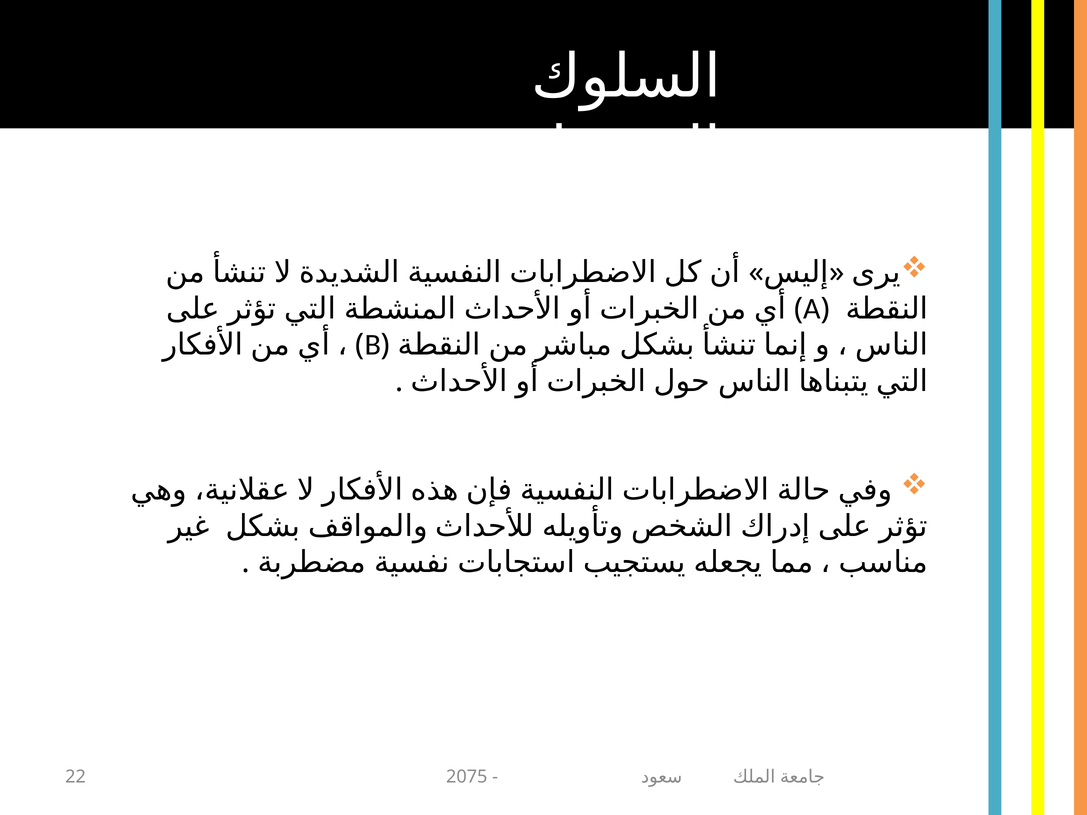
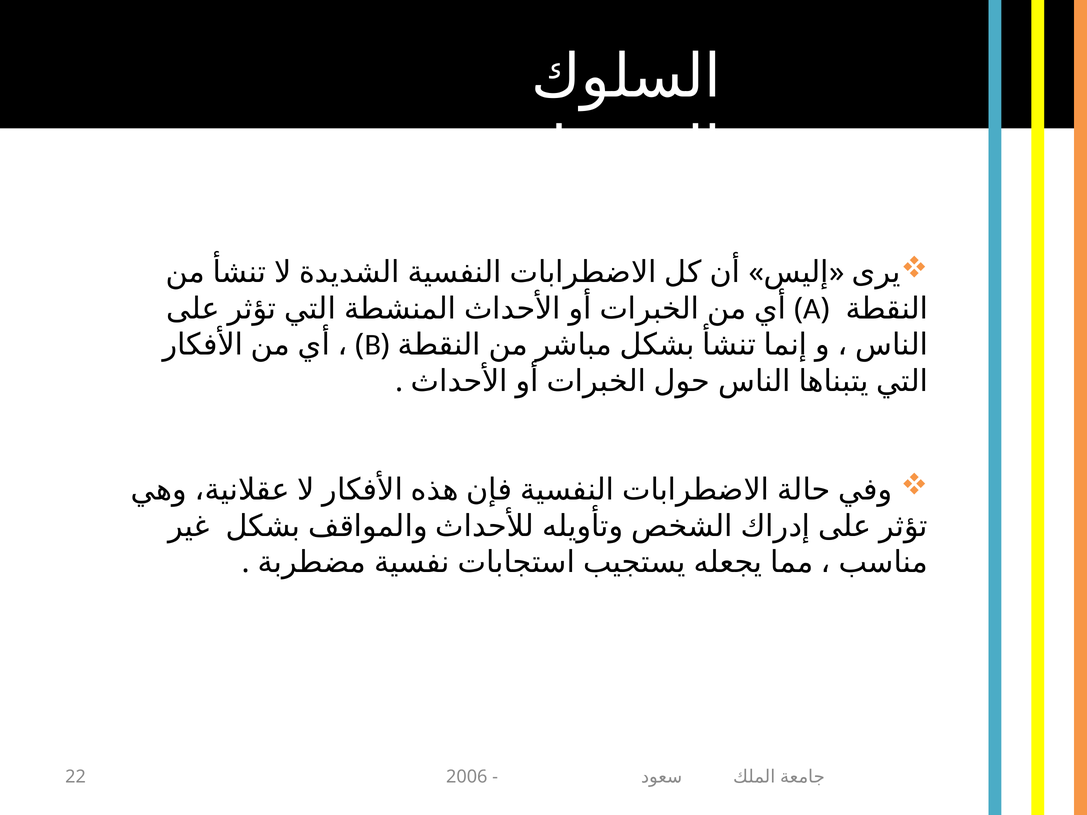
2075: 2075 -> 2006
